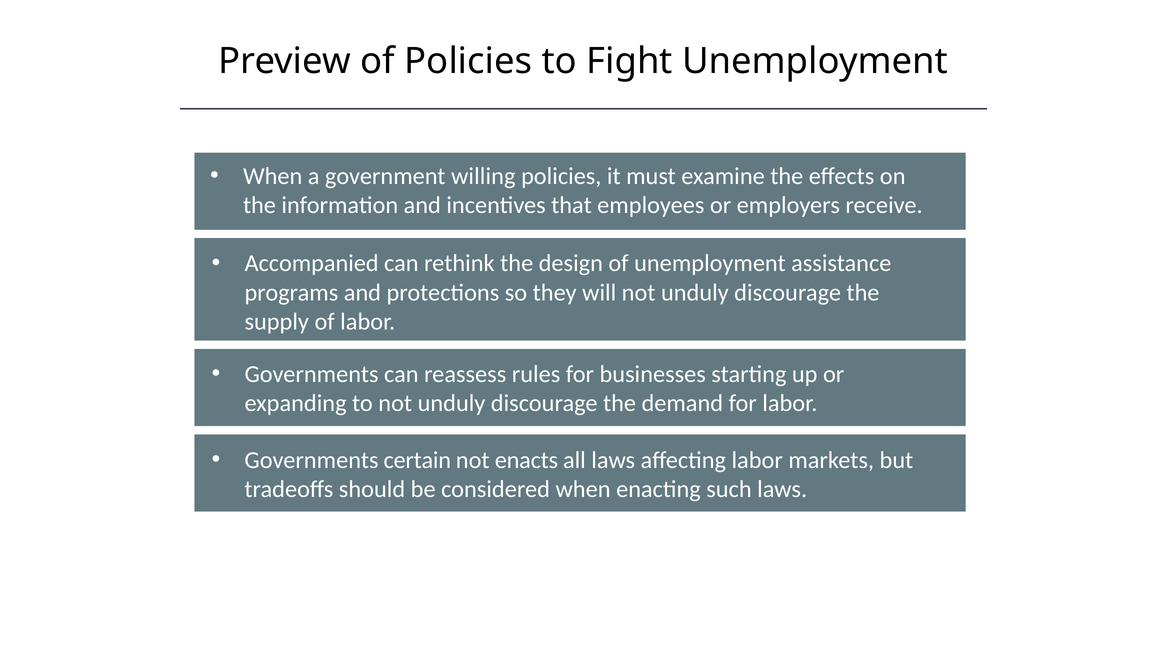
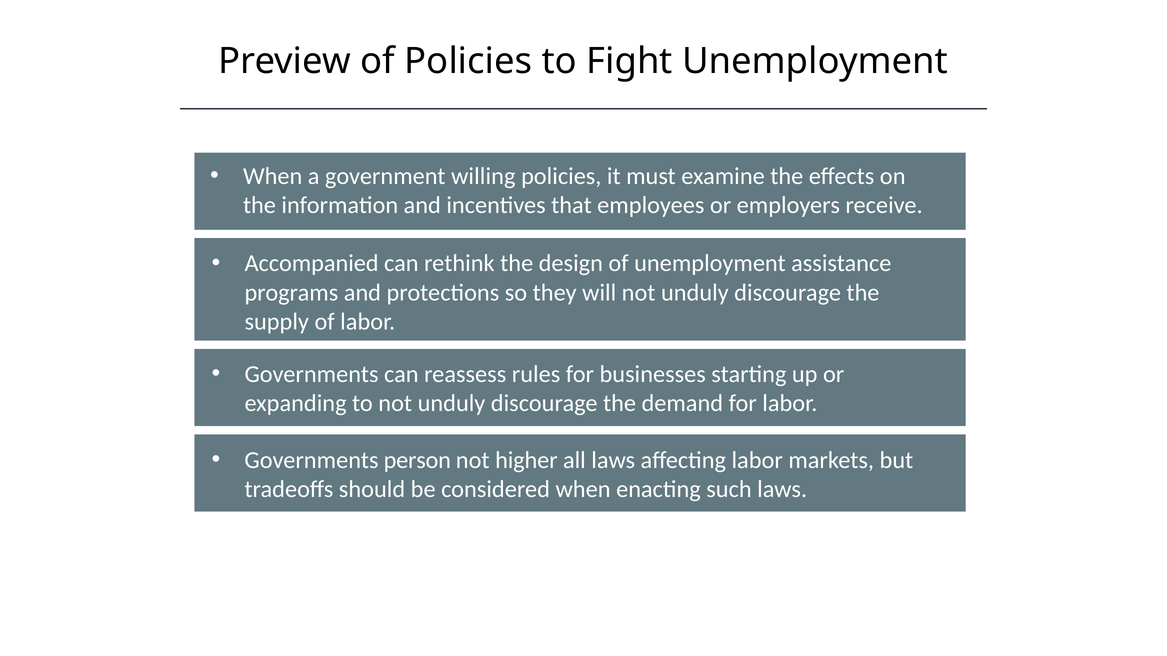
certain: certain -> person
enacts: enacts -> higher
